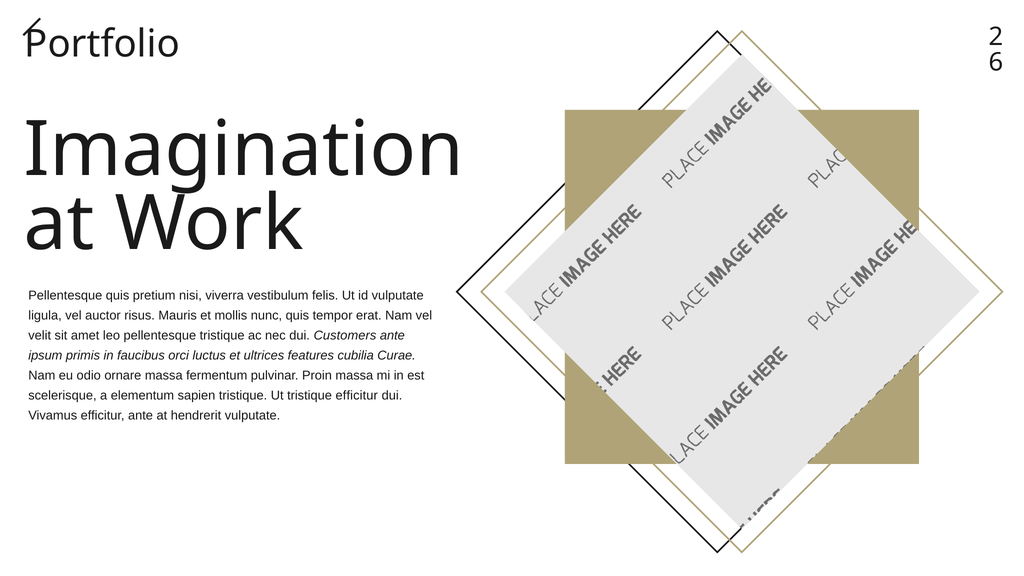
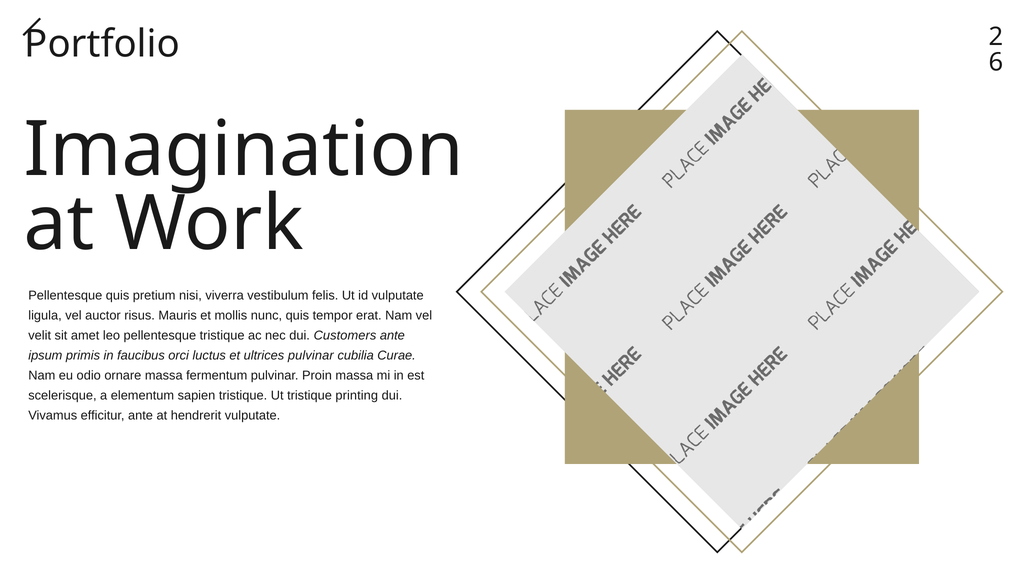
ultrices features: features -> pulvinar
tristique efficitur: efficitur -> printing
